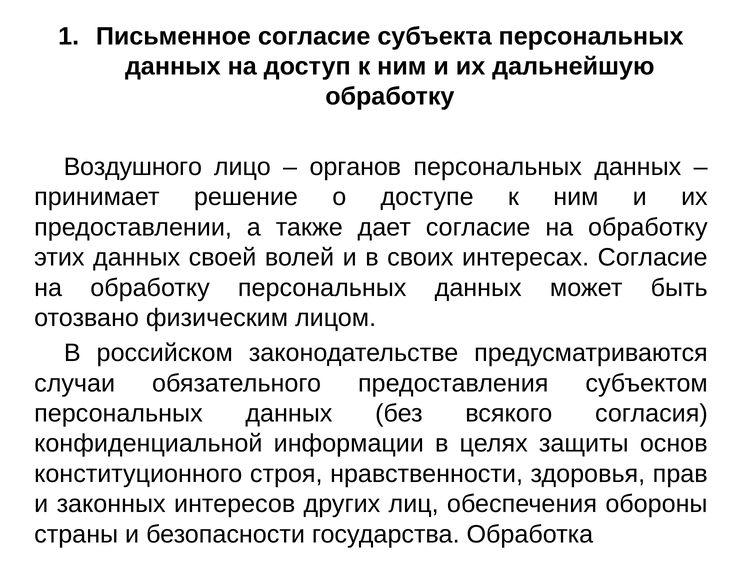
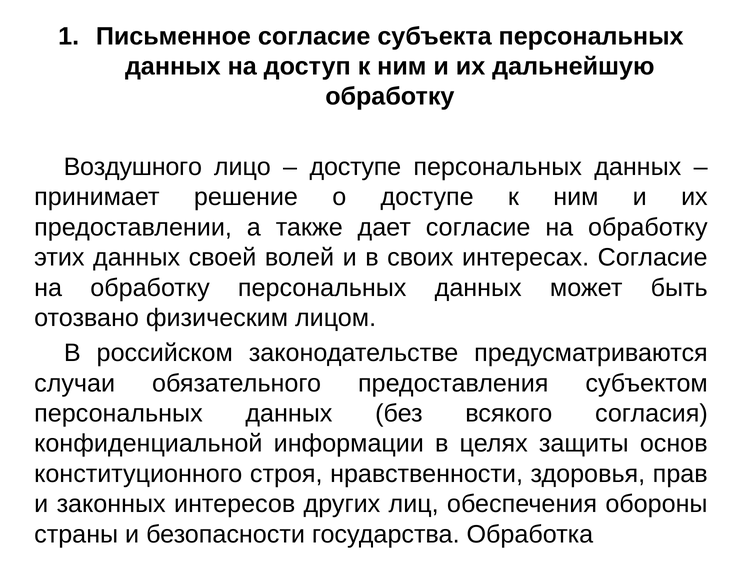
органов at (355, 167): органов -> доступе
